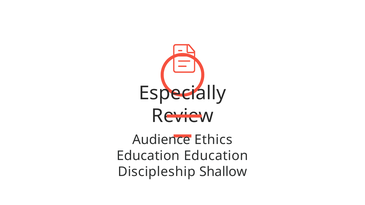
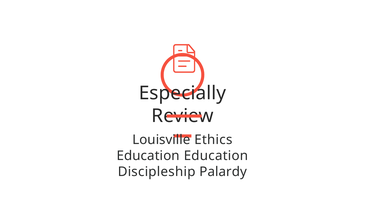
Audience: Audience -> Louisville
Shallow: Shallow -> Palardy
